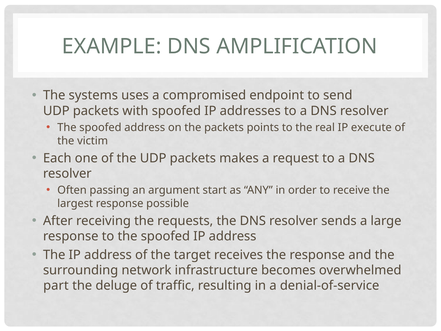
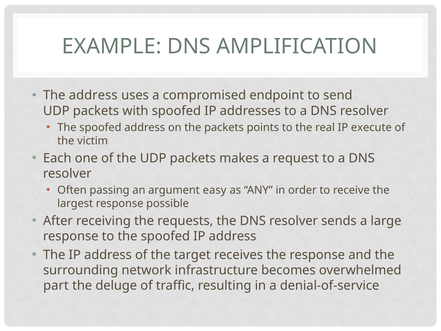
The systems: systems -> address
start: start -> easy
